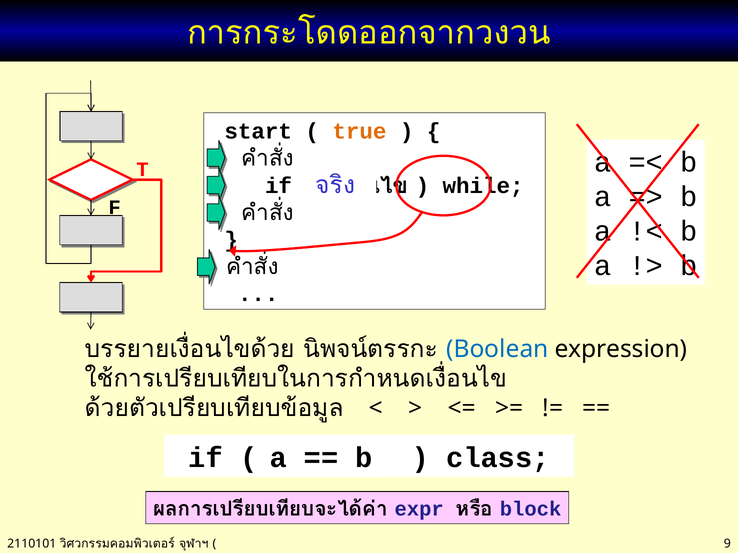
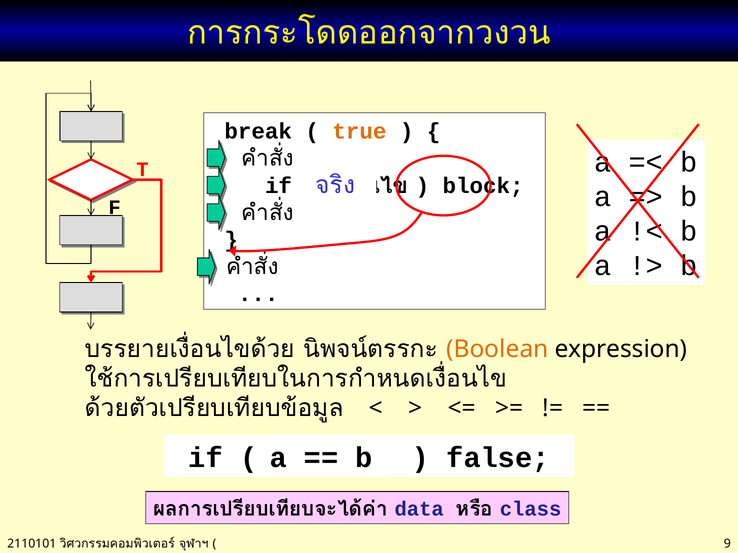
start: start -> break
while: while -> block
Boolean colour: blue -> orange
class: class -> false
expr: expr -> data
block: block -> class
